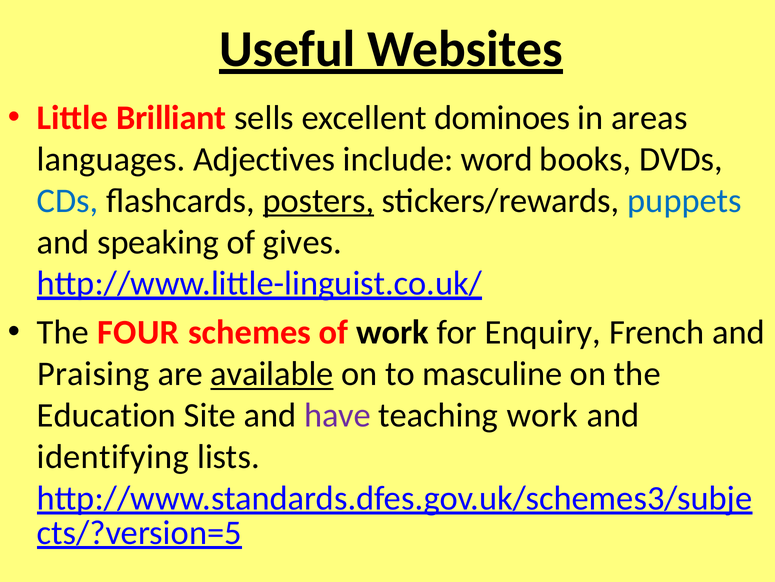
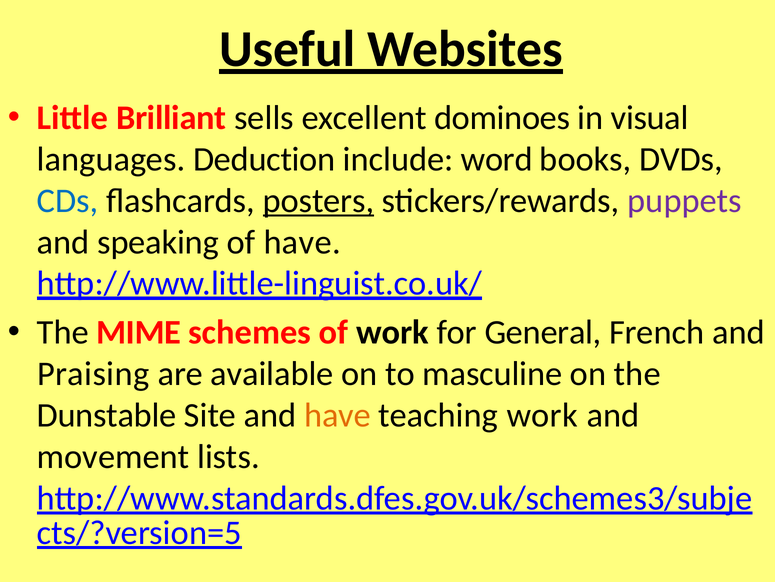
areas: areas -> visual
Adjectives: Adjectives -> Deduction
puppets colour: blue -> purple
of gives: gives -> have
FOUR: FOUR -> MIME
Enquiry: Enquiry -> General
available underline: present -> none
Education: Education -> Dunstable
have at (337, 415) colour: purple -> orange
identifying: identifying -> movement
